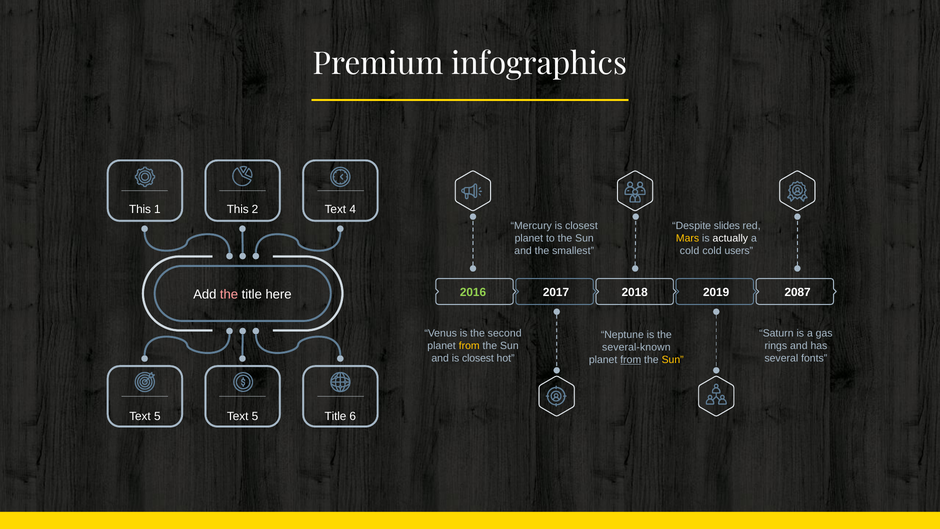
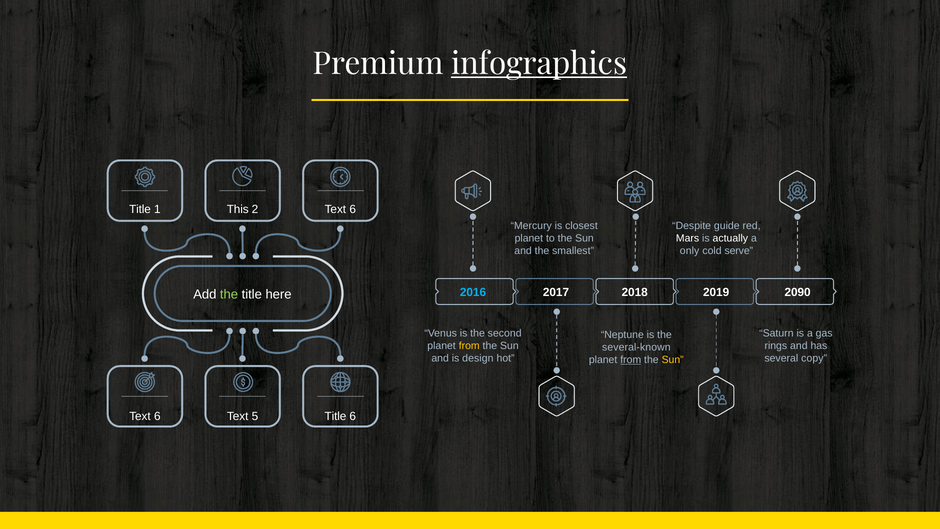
infographics underline: none -> present
This at (140, 209): This -> Title
2 Text 4: 4 -> 6
slides: slides -> guide
Mars colour: yellow -> white
cold at (690, 251): cold -> only
users: users -> serve
2016 colour: light green -> light blue
2087: 2087 -> 2090
the at (229, 294) colour: pink -> light green
and is closest: closest -> design
fonts: fonts -> copy
5 at (157, 416): 5 -> 6
